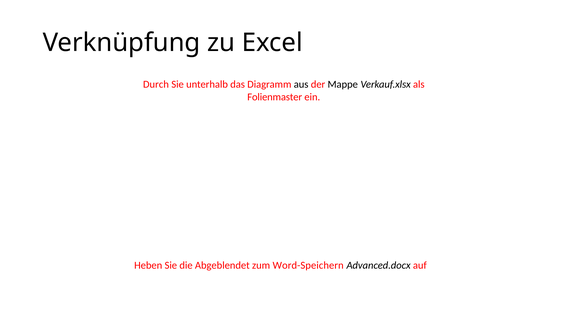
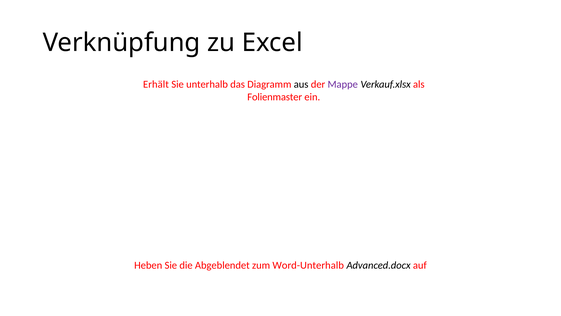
Durch: Durch -> Erhält
Mappe colour: black -> purple
Word-Speichern: Word-Speichern -> Word-Unterhalb
